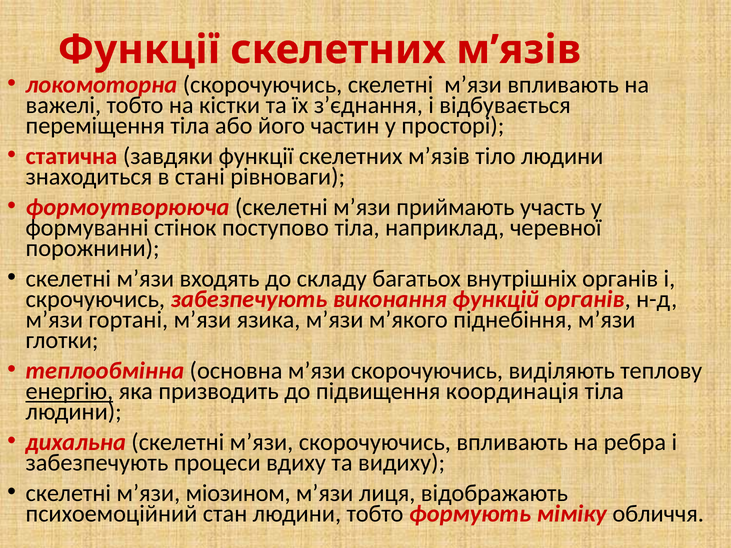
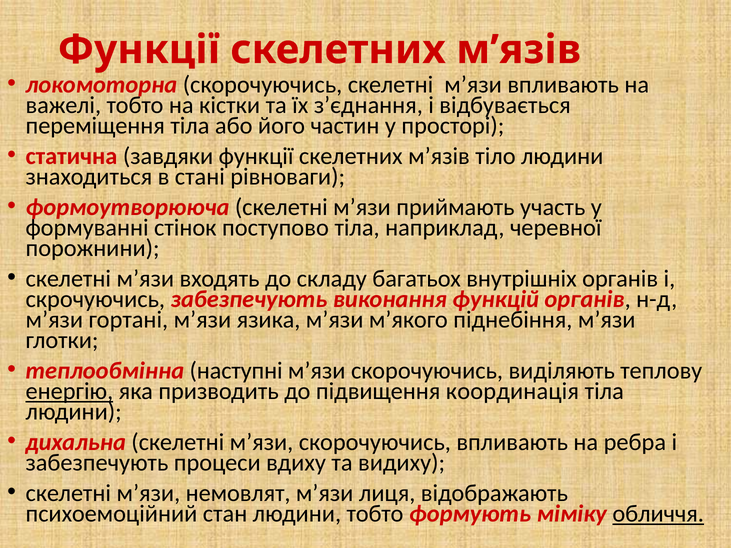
основна: основна -> наступні
міозином: міозином -> немовлят
обличчя underline: none -> present
